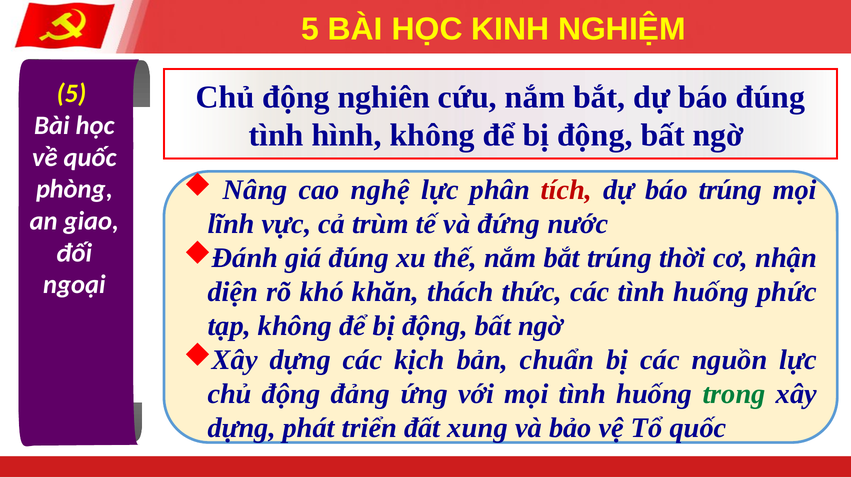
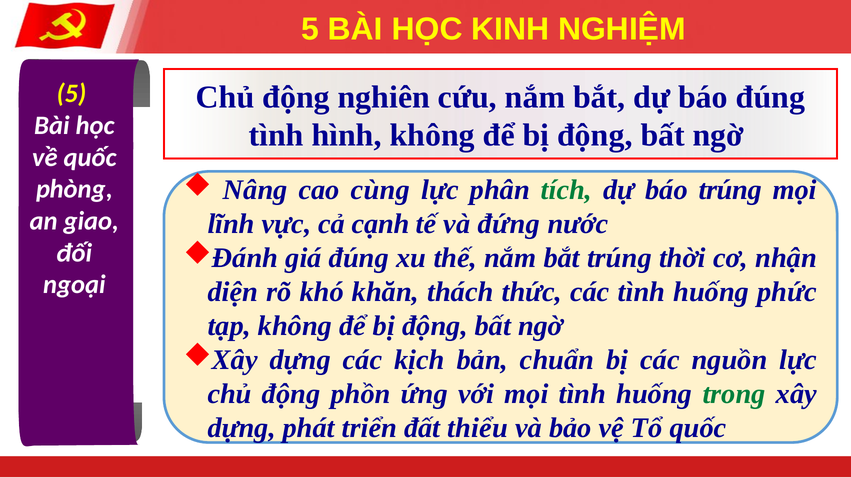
nghệ: nghệ -> cùng
tích colour: red -> green
trùm: trùm -> cạnh
đảng: đảng -> phồn
xung: xung -> thiểu
